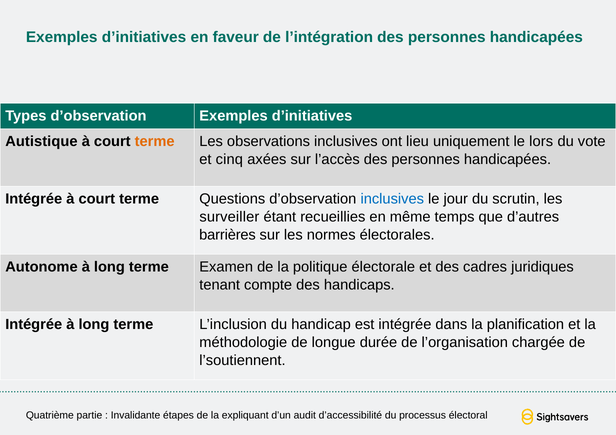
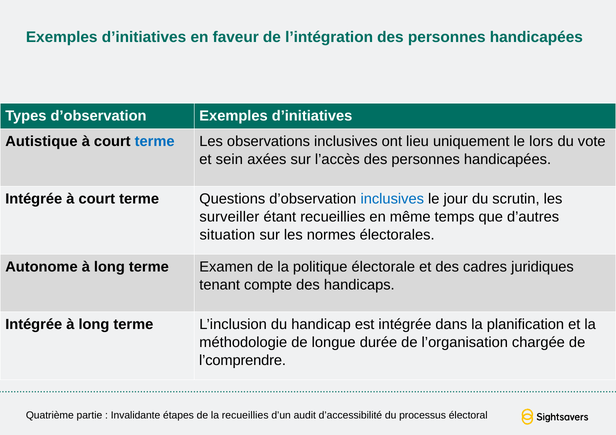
terme at (155, 141) colour: orange -> blue
cinq: cinq -> sein
barrières: barrières -> situation
l’soutiennent: l’soutiennent -> l’comprendre
la expliquant: expliquant -> recueillies
